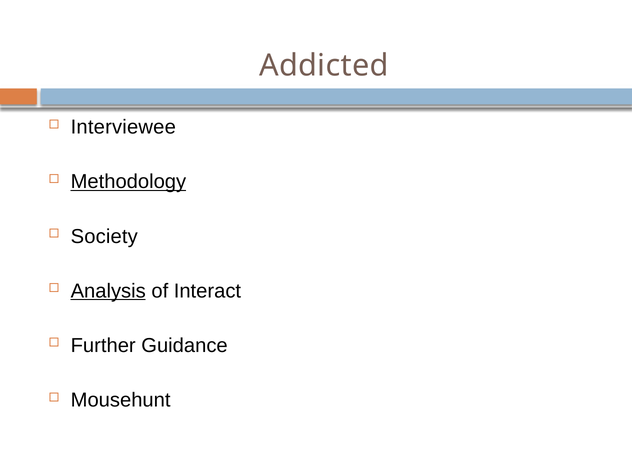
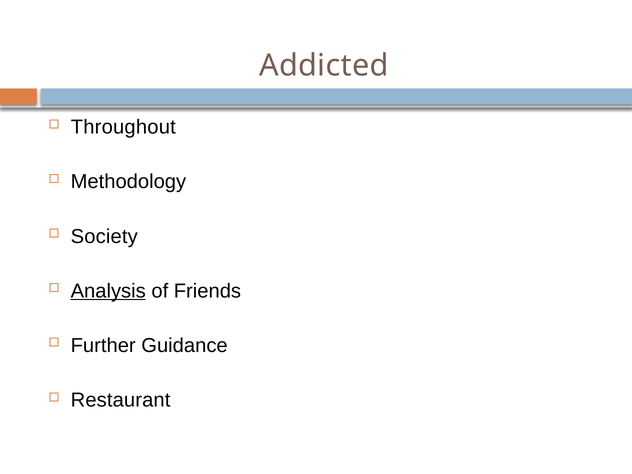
Interviewee: Interviewee -> Throughout
Methodology underline: present -> none
Interact: Interact -> Friends
Mousehunt: Mousehunt -> Restaurant
